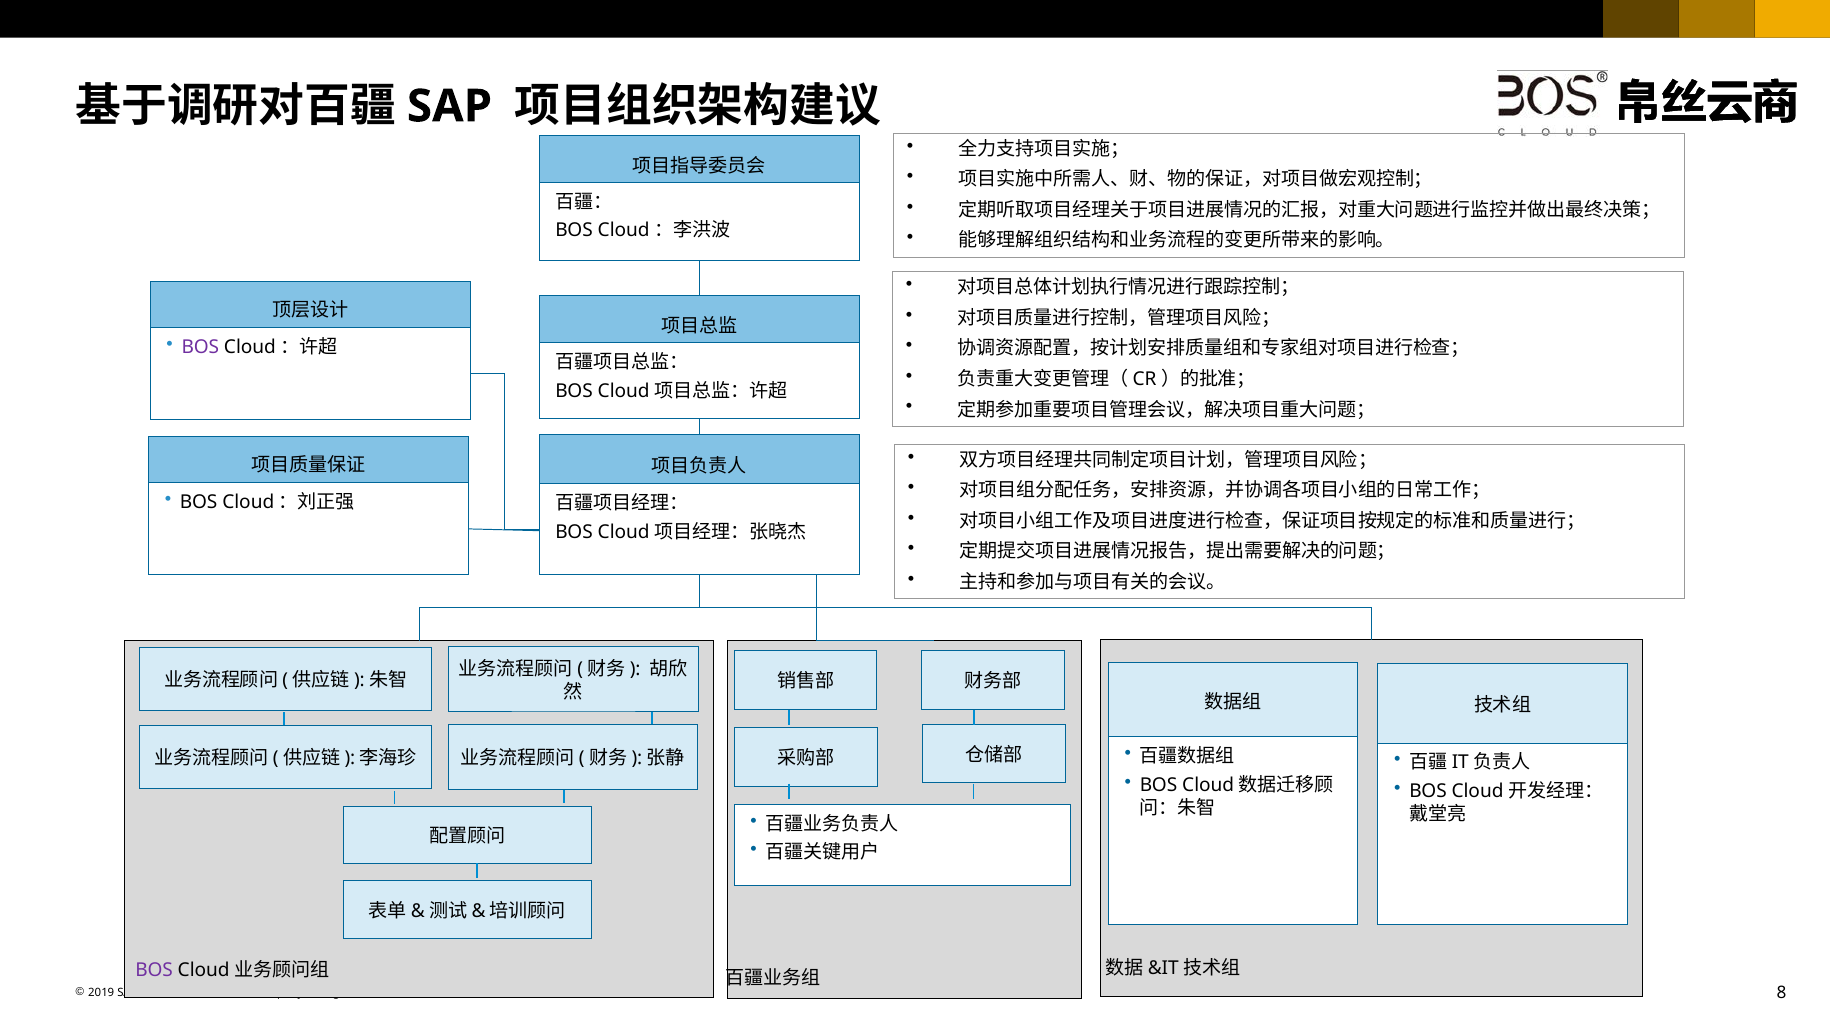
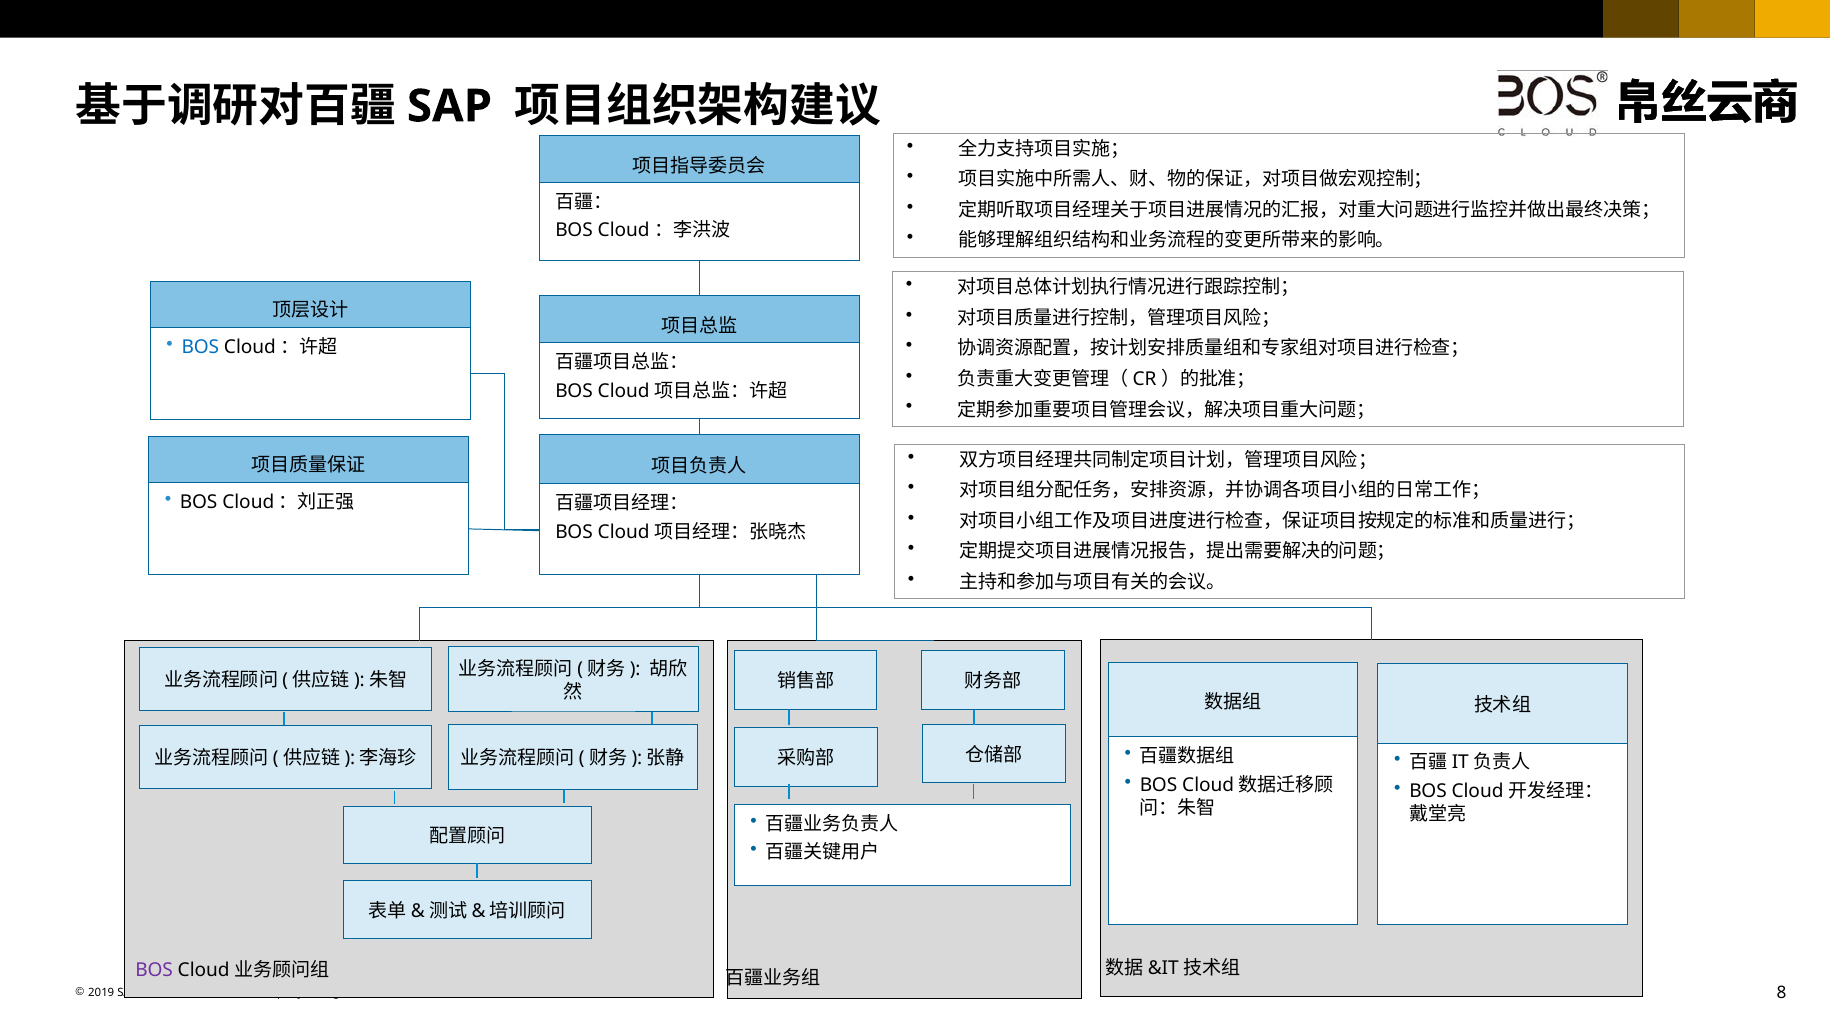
BOS at (200, 347) colour: purple -> blue
